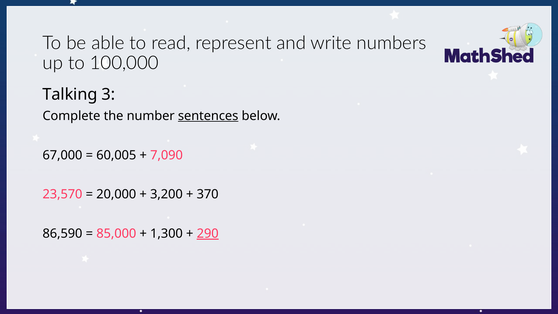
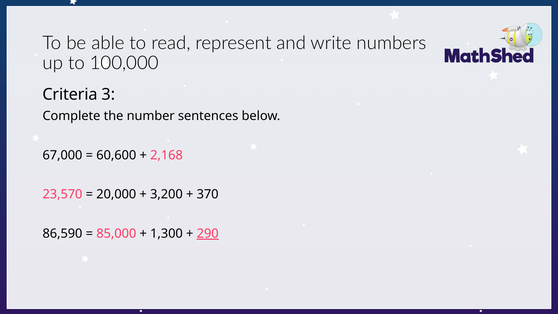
Talking: Talking -> Criteria
sentences underline: present -> none
60,005: 60,005 -> 60,600
7,090: 7,090 -> 2,168
